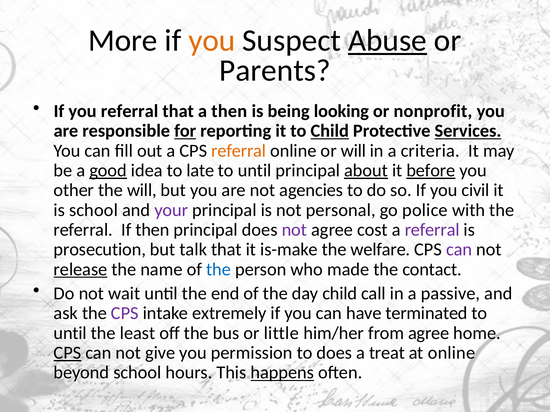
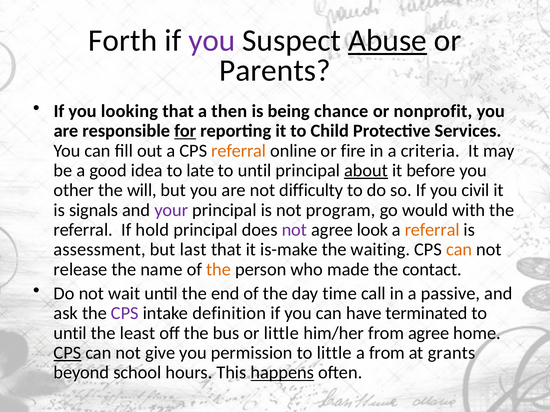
More: More -> Forth
you at (212, 41) colour: orange -> purple
you referral: referral -> looking
looking: looking -> chance
Child at (330, 131) underline: present -> none
Services underline: present -> none
or will: will -> fire
good underline: present -> none
before underline: present -> none
agencies: agencies -> difficulty
is school: school -> signals
personal: personal -> program
police: police -> would
If then: then -> hold
cost: cost -> look
referral at (432, 230) colour: purple -> orange
prosecution: prosecution -> assessment
talk: talk -> last
welfare: welfare -> waiting
can at (459, 250) colour: purple -> orange
release underline: present -> none
the at (219, 270) colour: blue -> orange
day child: child -> time
extremely: extremely -> definition
to does: does -> little
a treat: treat -> from
at online: online -> grants
